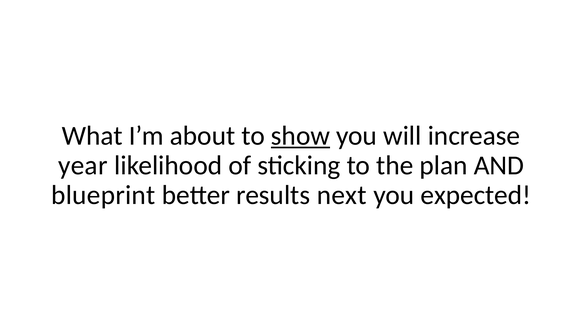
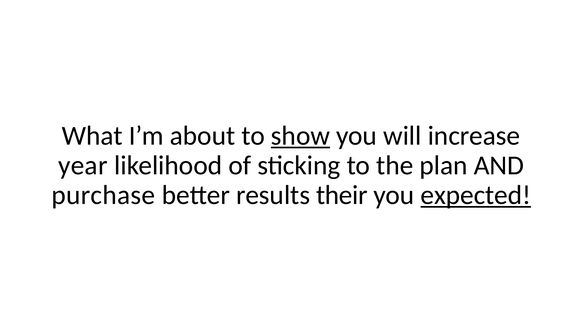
blueprint: blueprint -> purchase
next: next -> their
expected underline: none -> present
